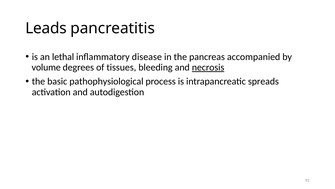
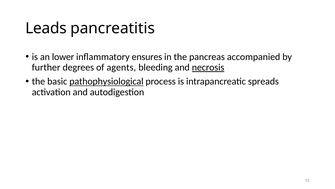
lethal: lethal -> lower
disease: disease -> ensures
volume: volume -> further
tissues: tissues -> agents
pathophysiological underline: none -> present
